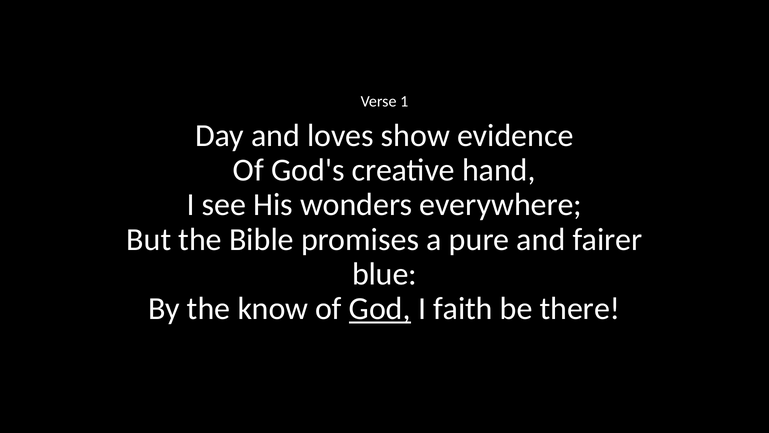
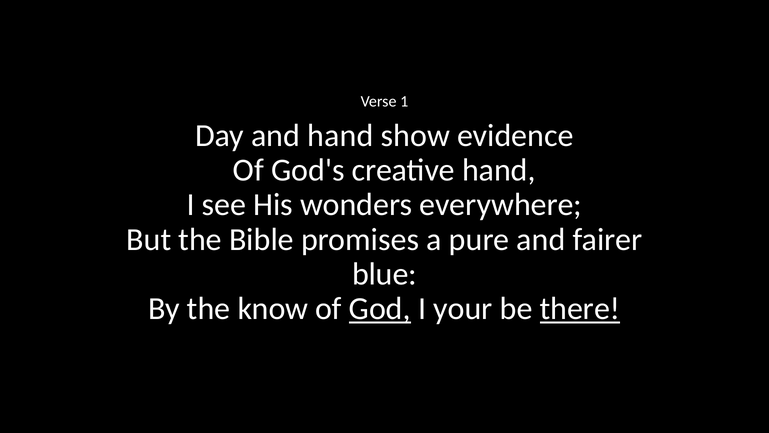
and loves: loves -> hand
faith: faith -> your
there underline: none -> present
